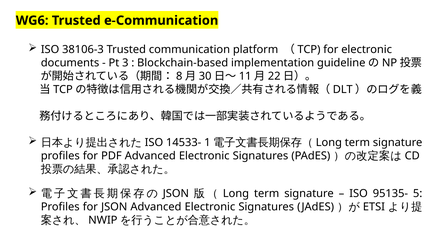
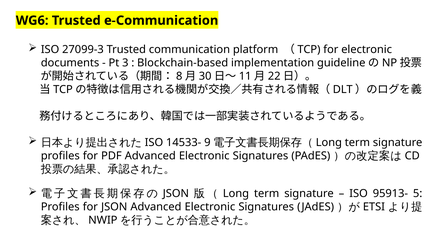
38106-3: 38106-3 -> 27099-3
1: 1 -> 9
95135-: 95135- -> 95913-
